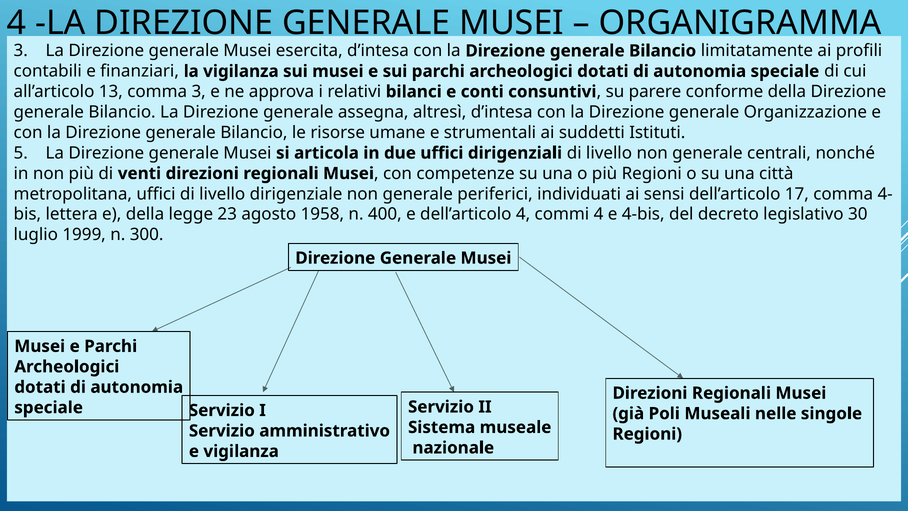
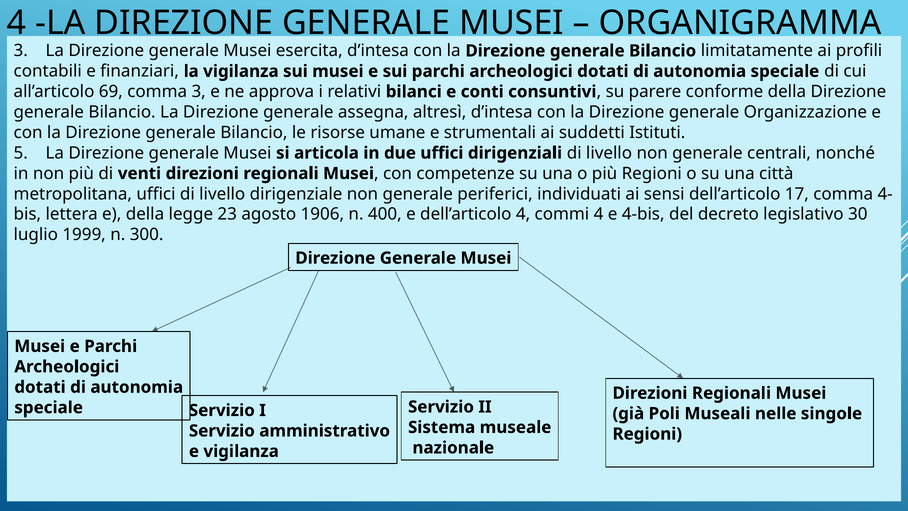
13: 13 -> 69
1958: 1958 -> 1906
